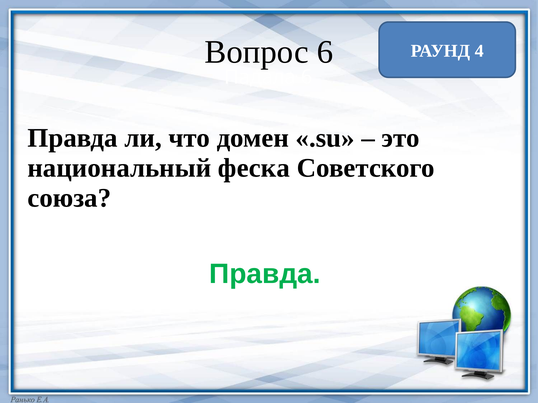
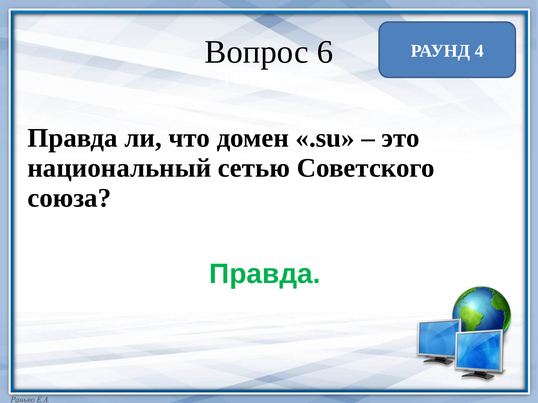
феска: феска -> сетью
